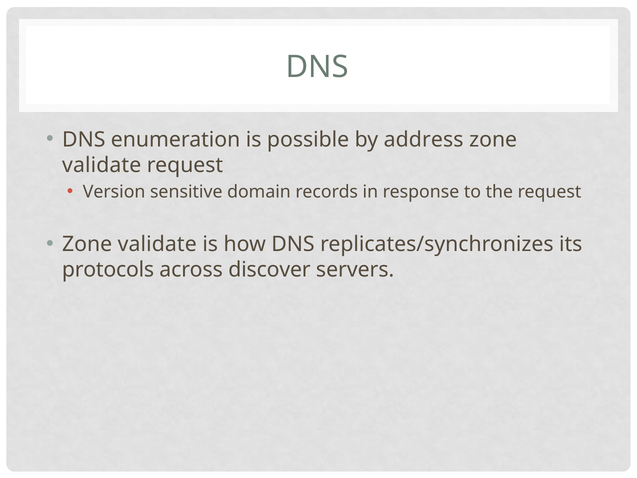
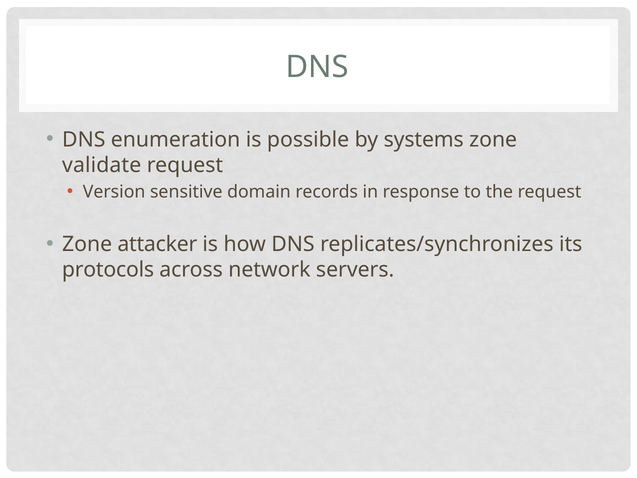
address: address -> systems
validate at (157, 244): validate -> attacker
discover: discover -> network
